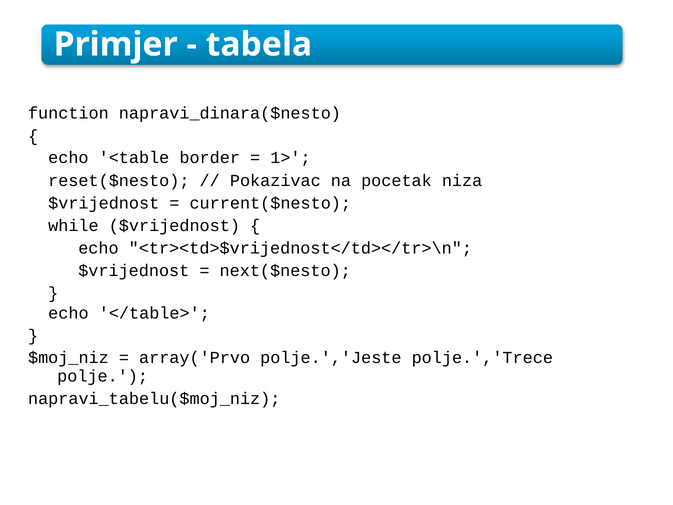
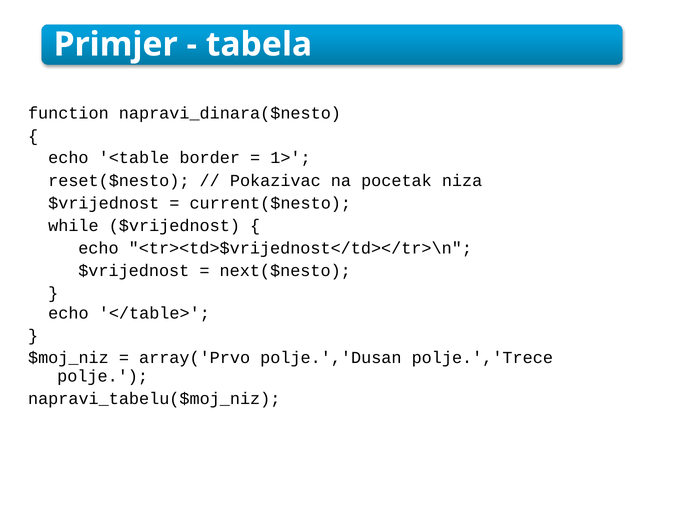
polje.','Jeste: polje.','Jeste -> polje.','Dusan
